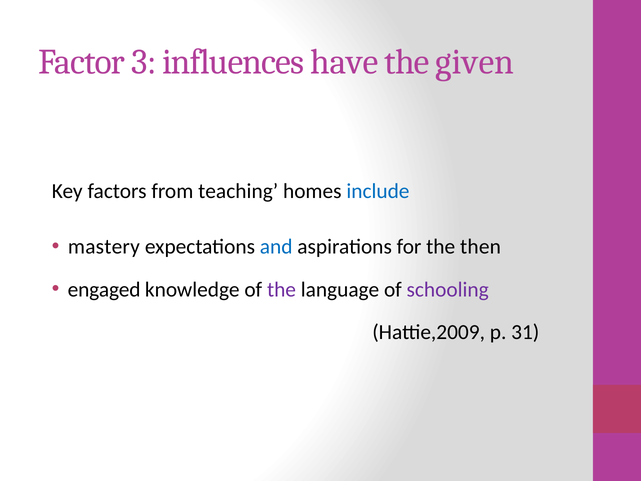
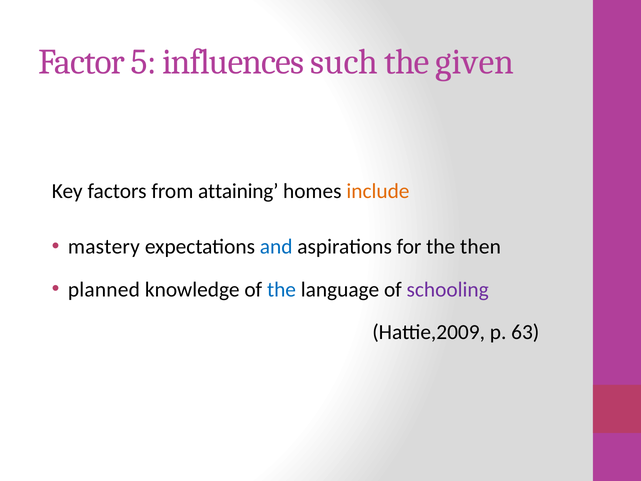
3: 3 -> 5
have: have -> such
teaching: teaching -> attaining
include colour: blue -> orange
engaged: engaged -> planned
the at (281, 289) colour: purple -> blue
31: 31 -> 63
